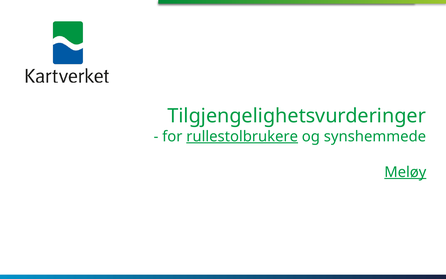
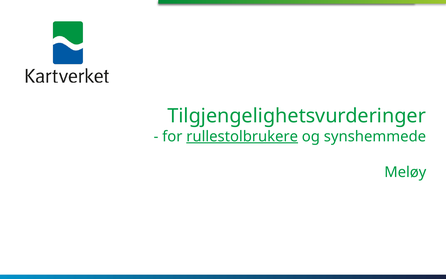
Meløy underline: present -> none
